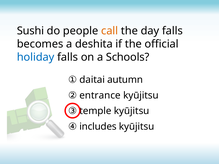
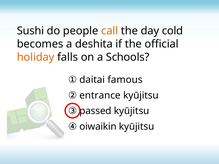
day falls: falls -> cold
holiday colour: blue -> orange
autumn: autumn -> famous
temple: temple -> passed
includes: includes -> oiwaikin
